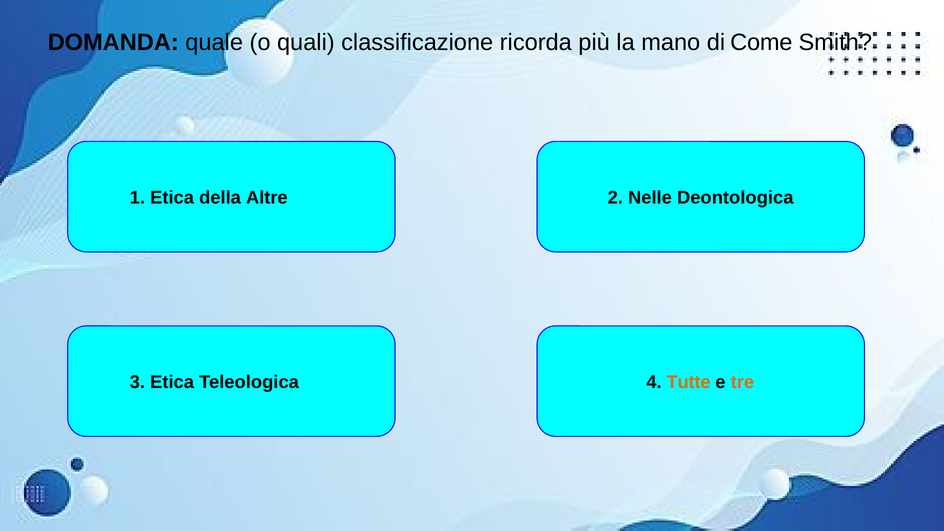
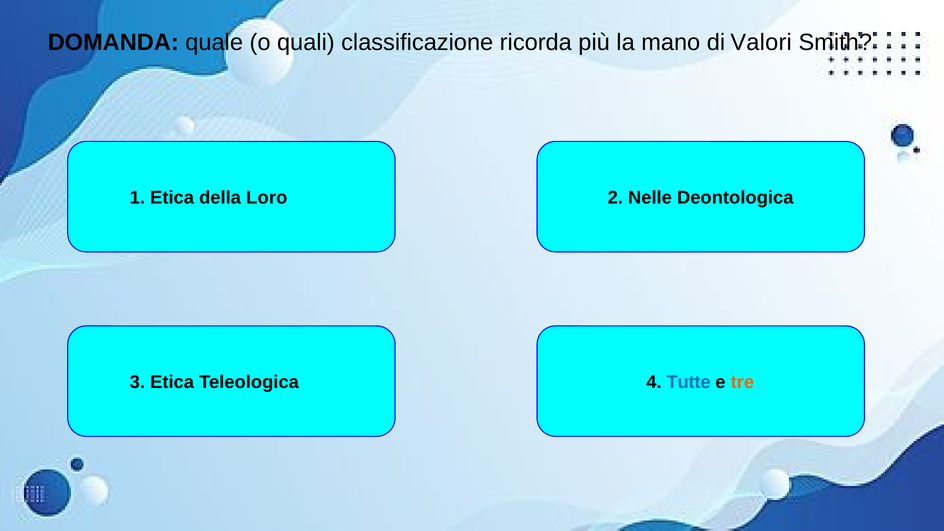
Come: Come -> Valori
Altre: Altre -> Loro
Tutte colour: orange -> blue
